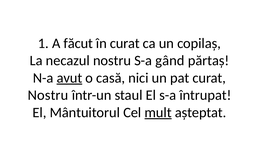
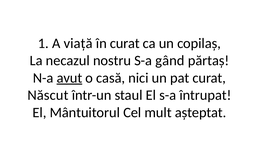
făcut: făcut -> viață
Nostru at (48, 95): Nostru -> Născut
mult underline: present -> none
